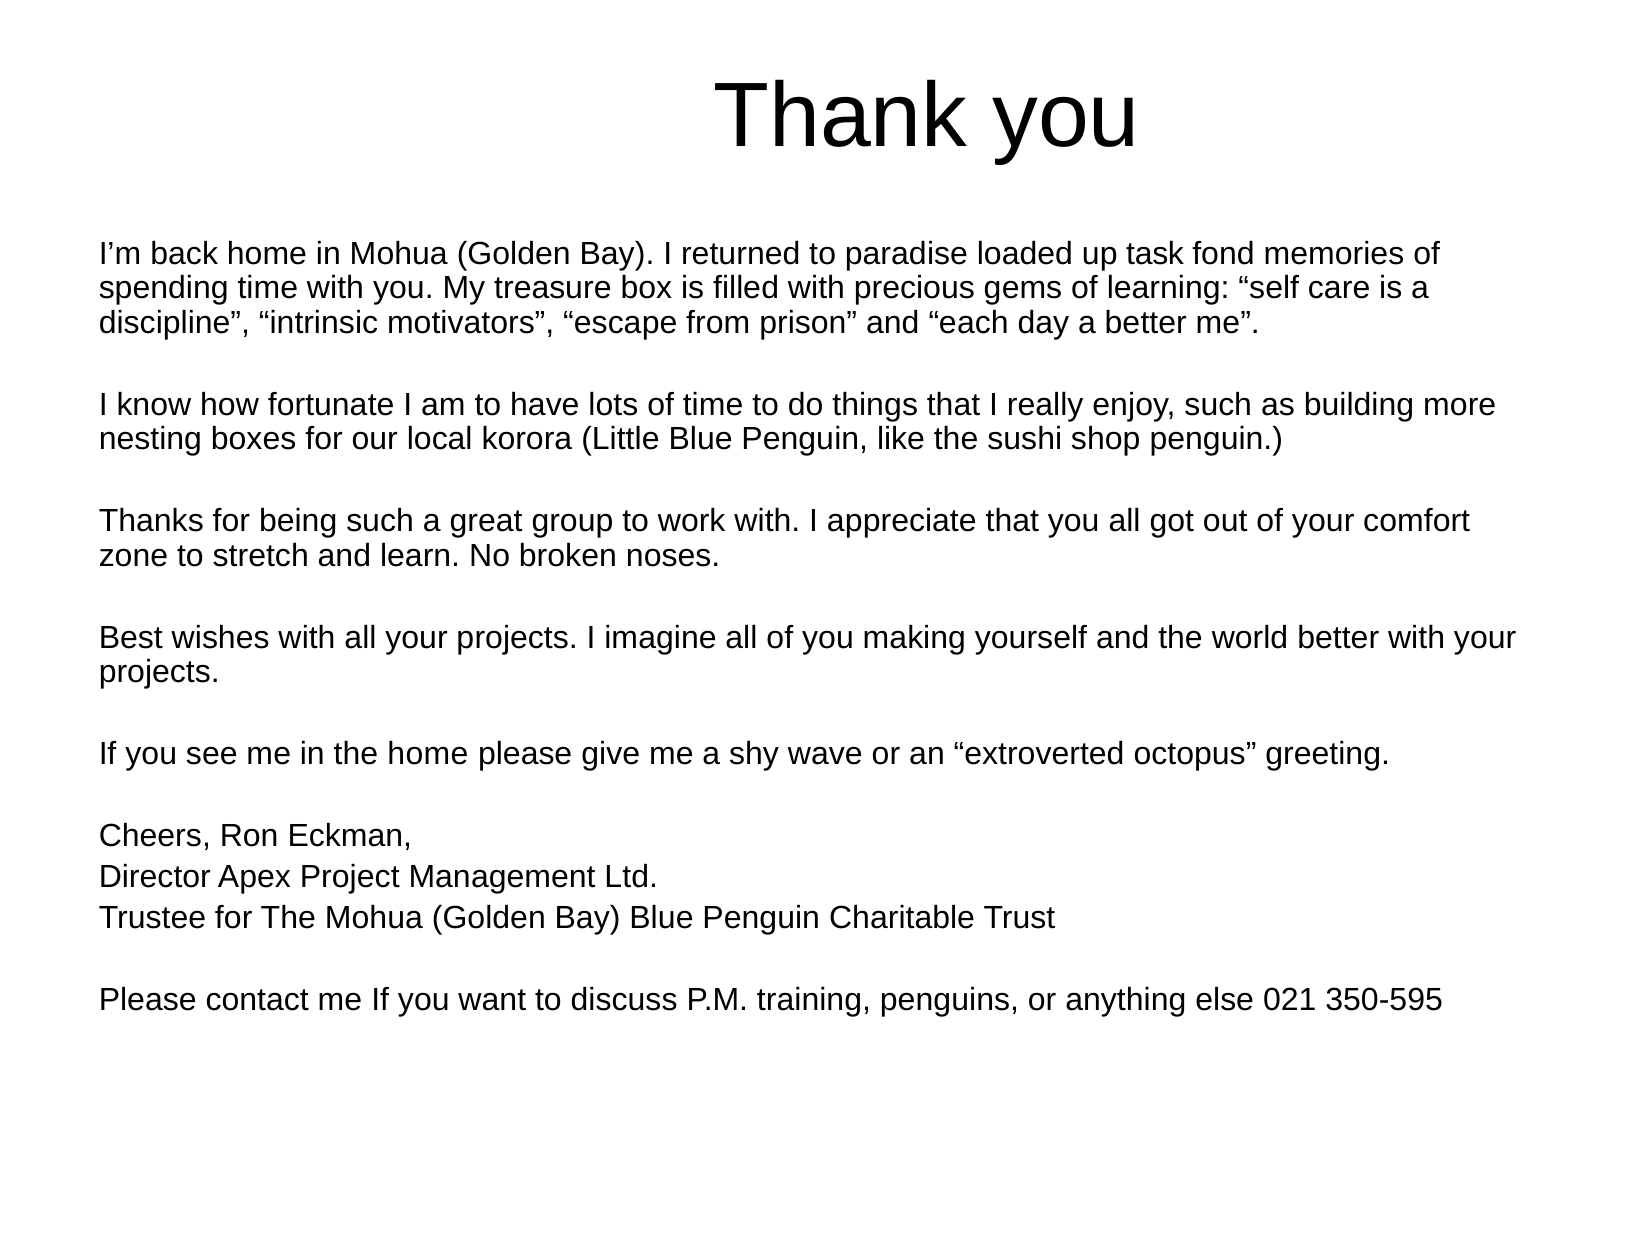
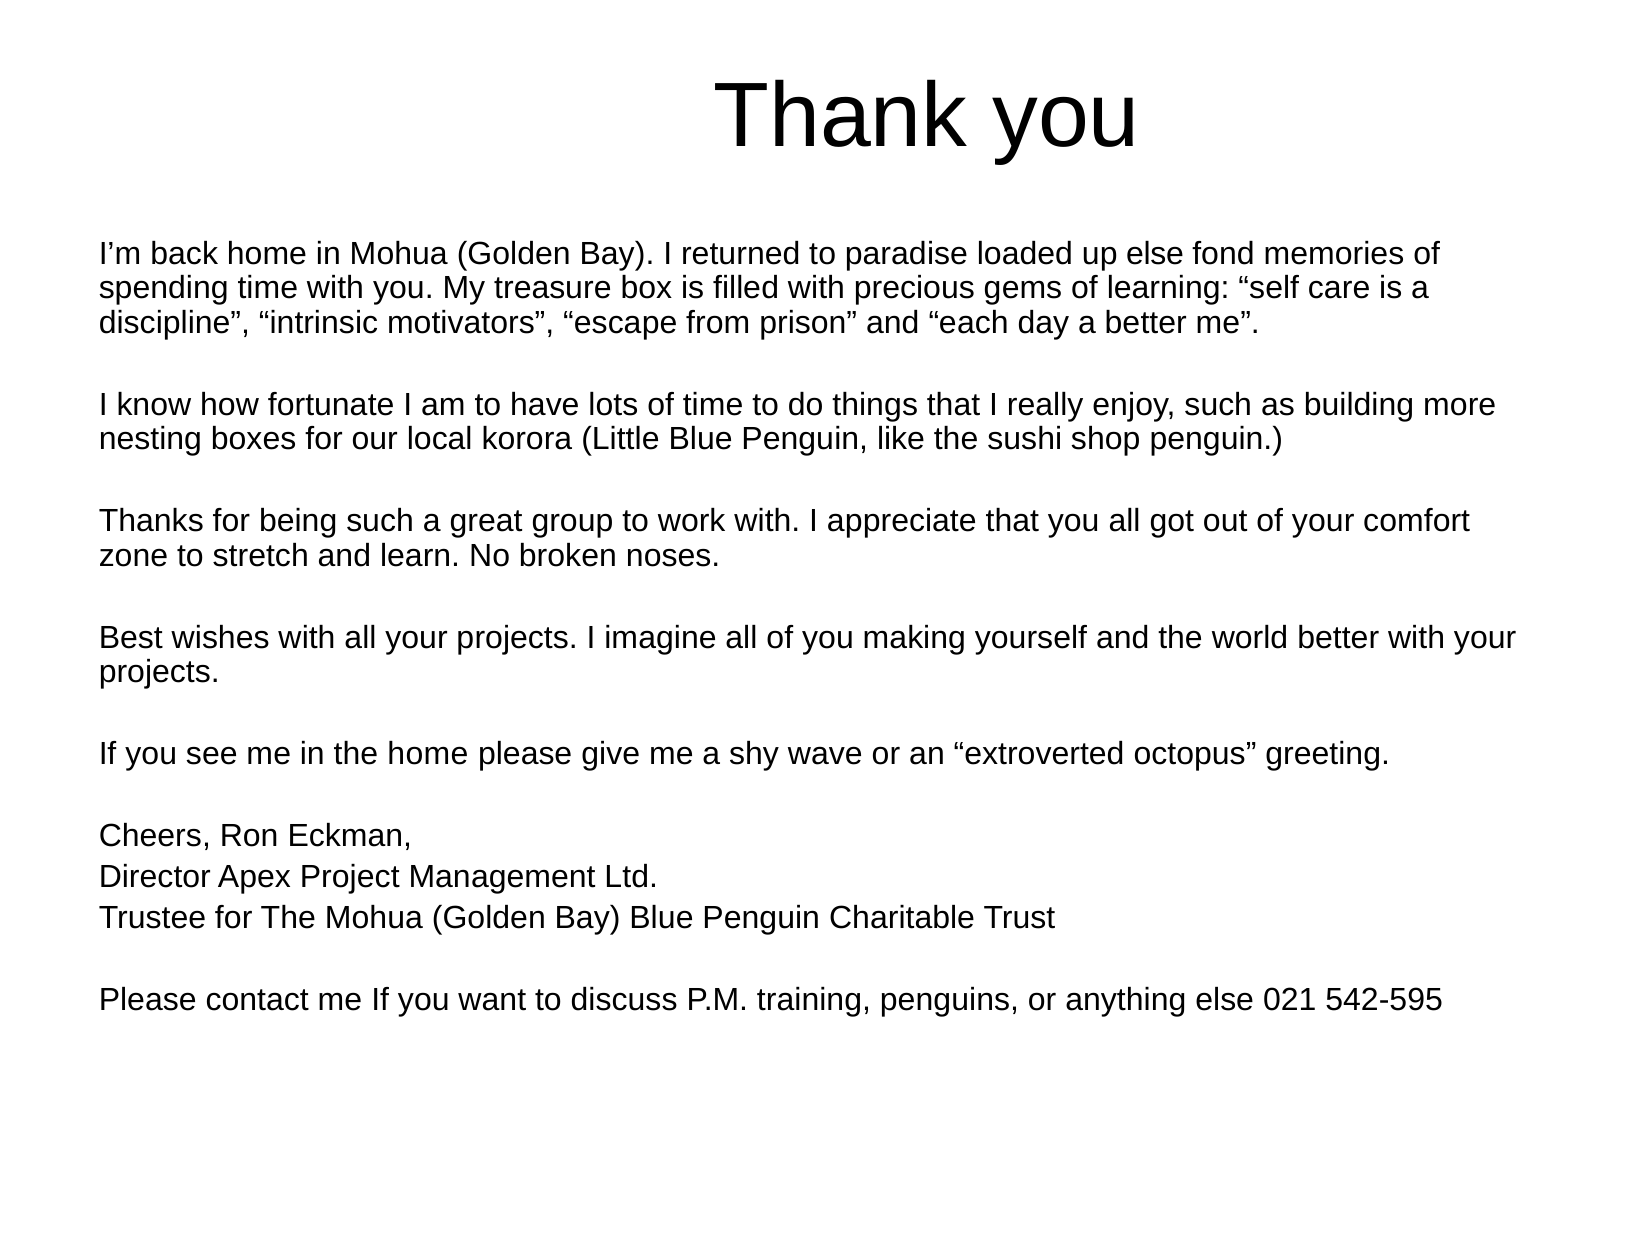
up task: task -> else
350-595: 350-595 -> 542-595
